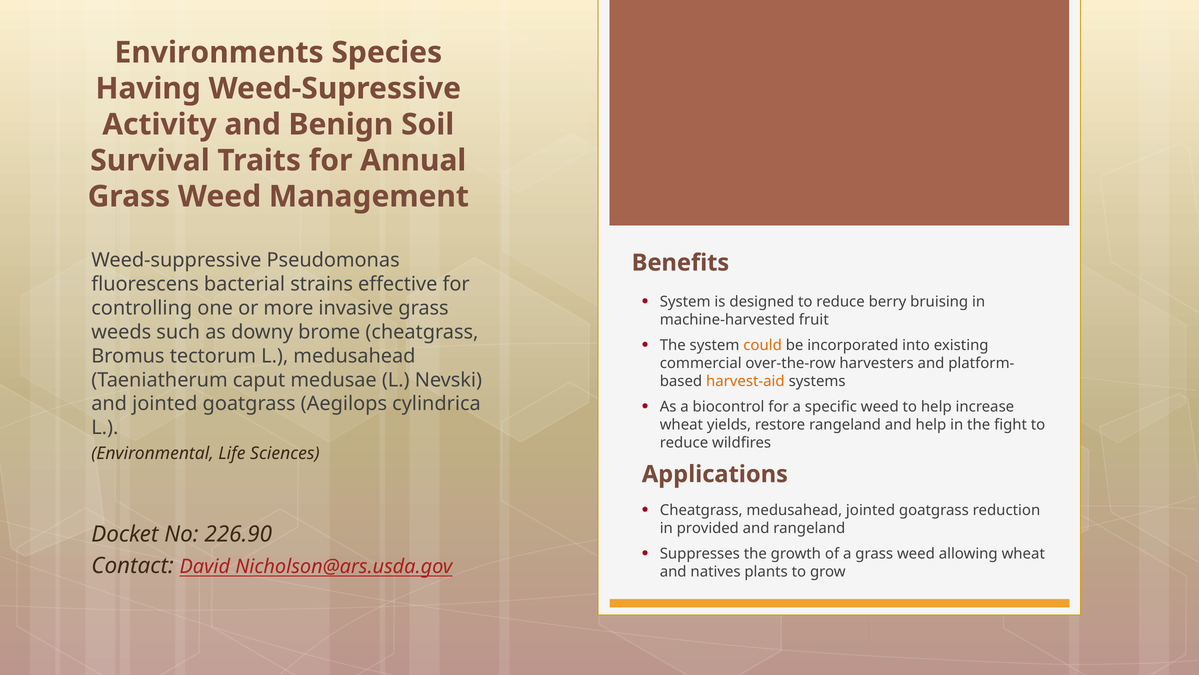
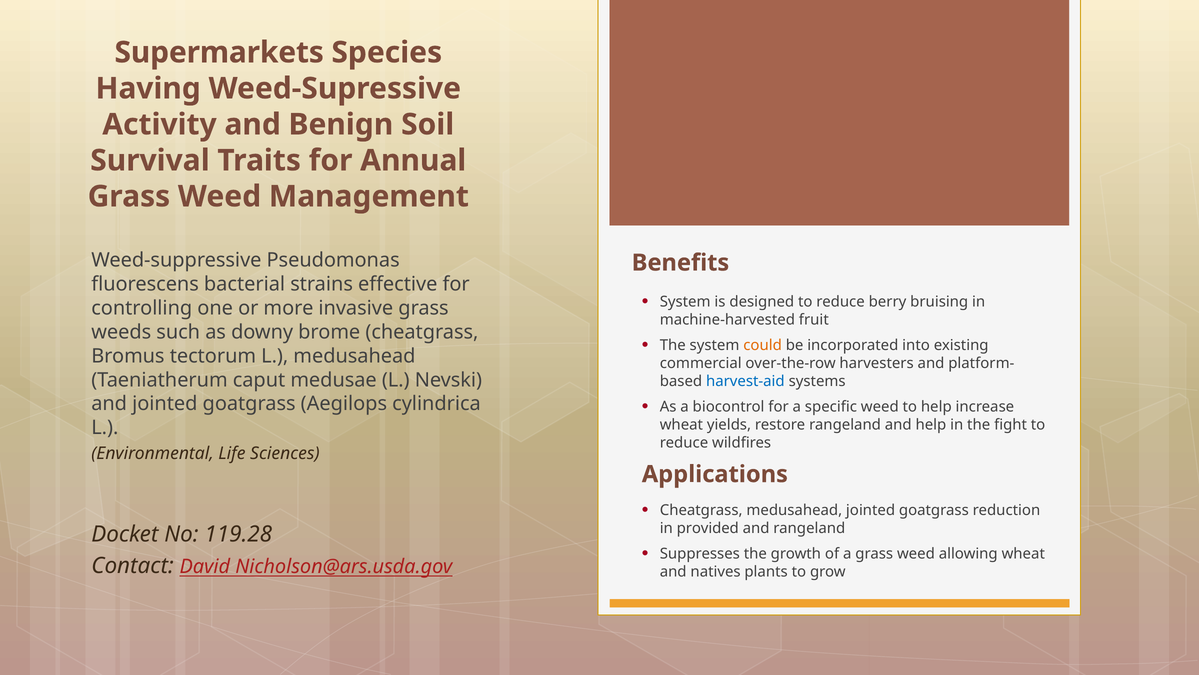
Environments: Environments -> Supermarkets
harvest-aid colour: orange -> blue
226.90: 226.90 -> 119.28
